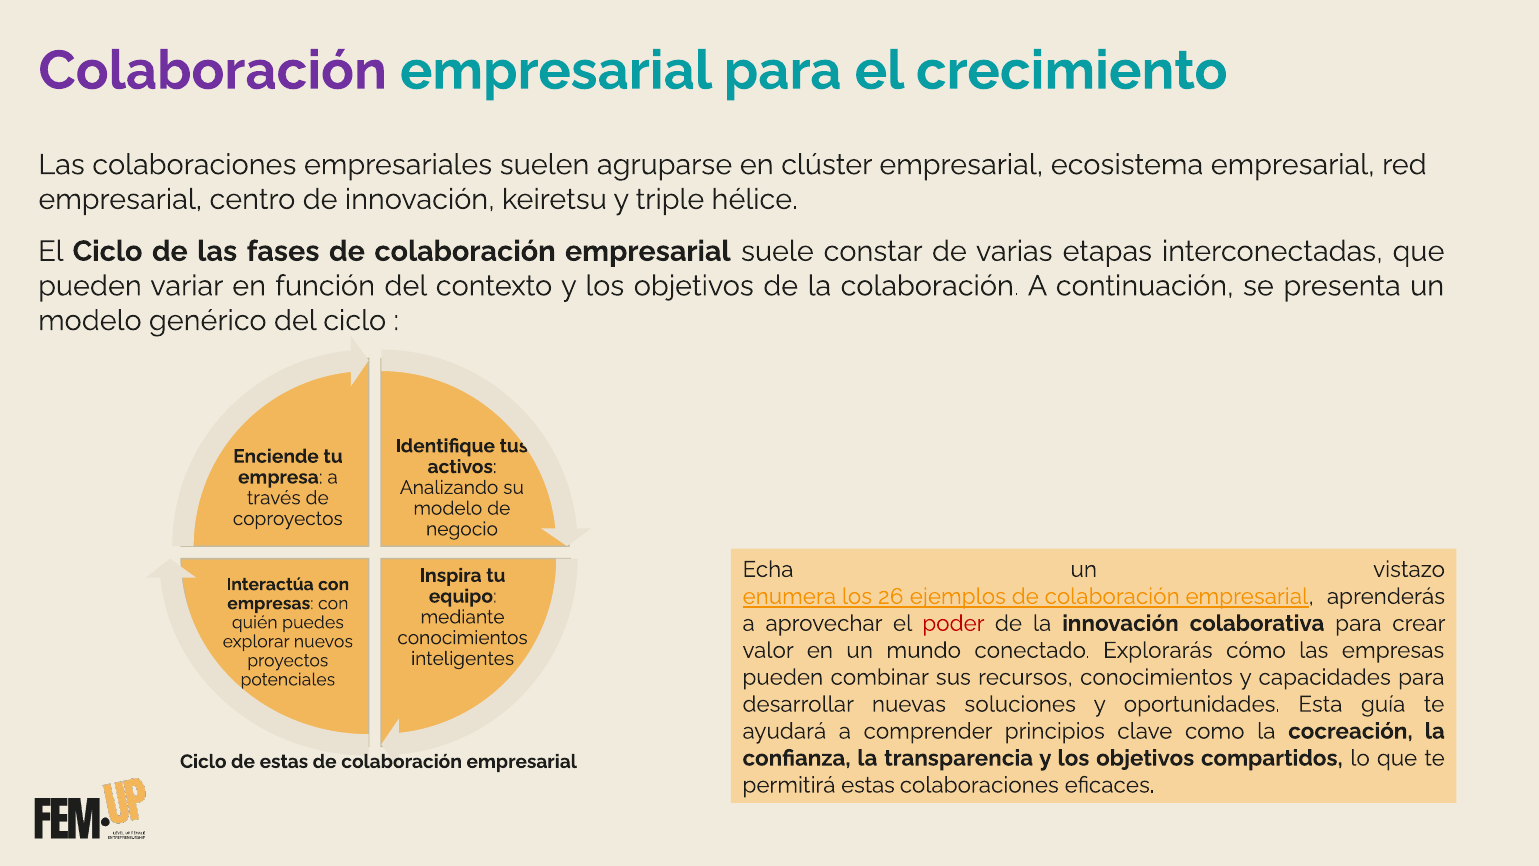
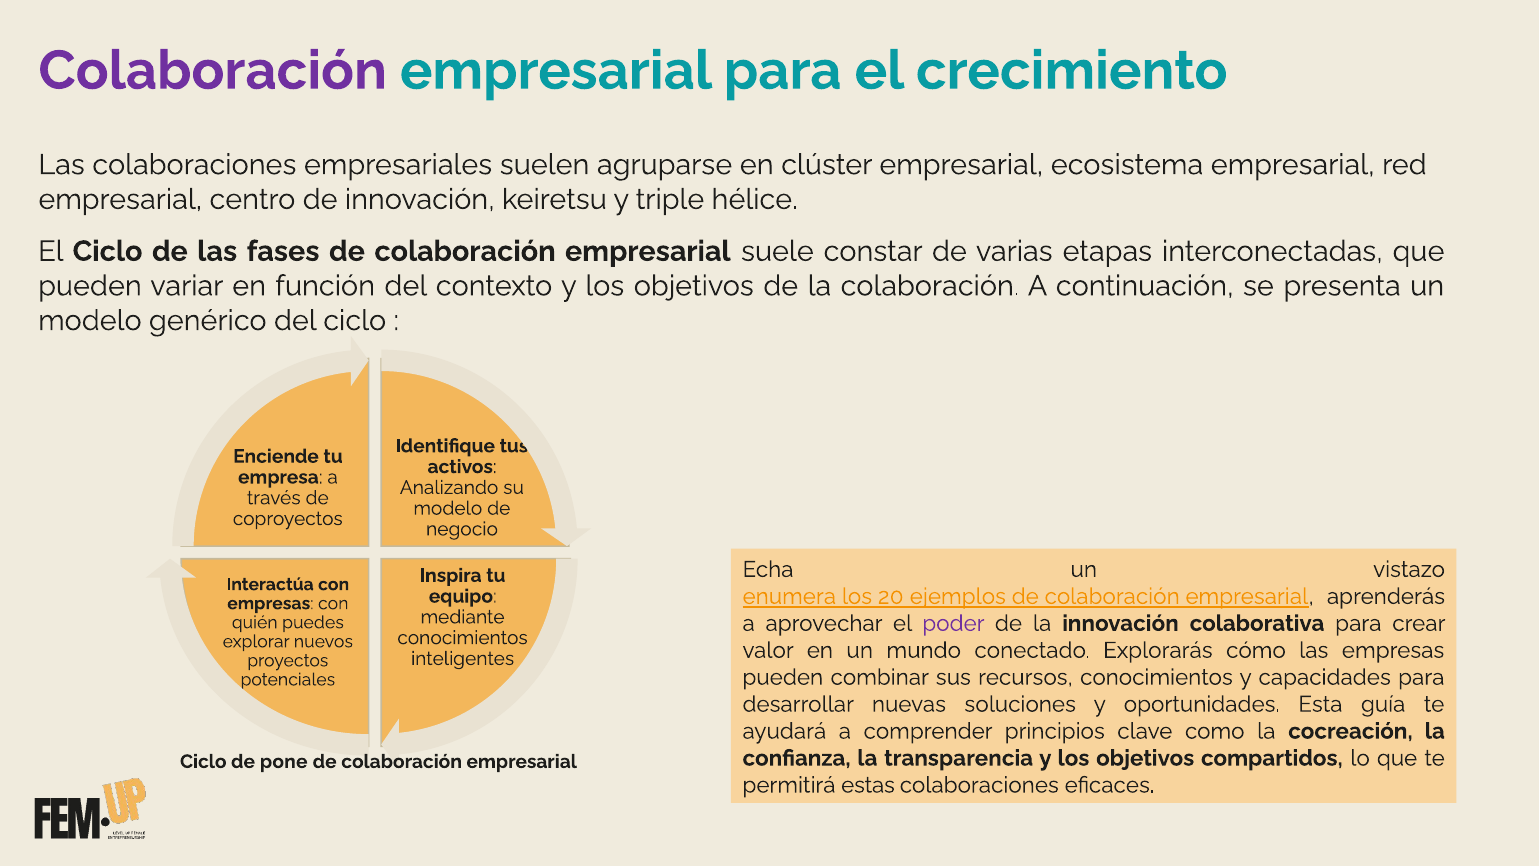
26: 26 -> 20
poder colour: red -> purple
de estas: estas -> pone
